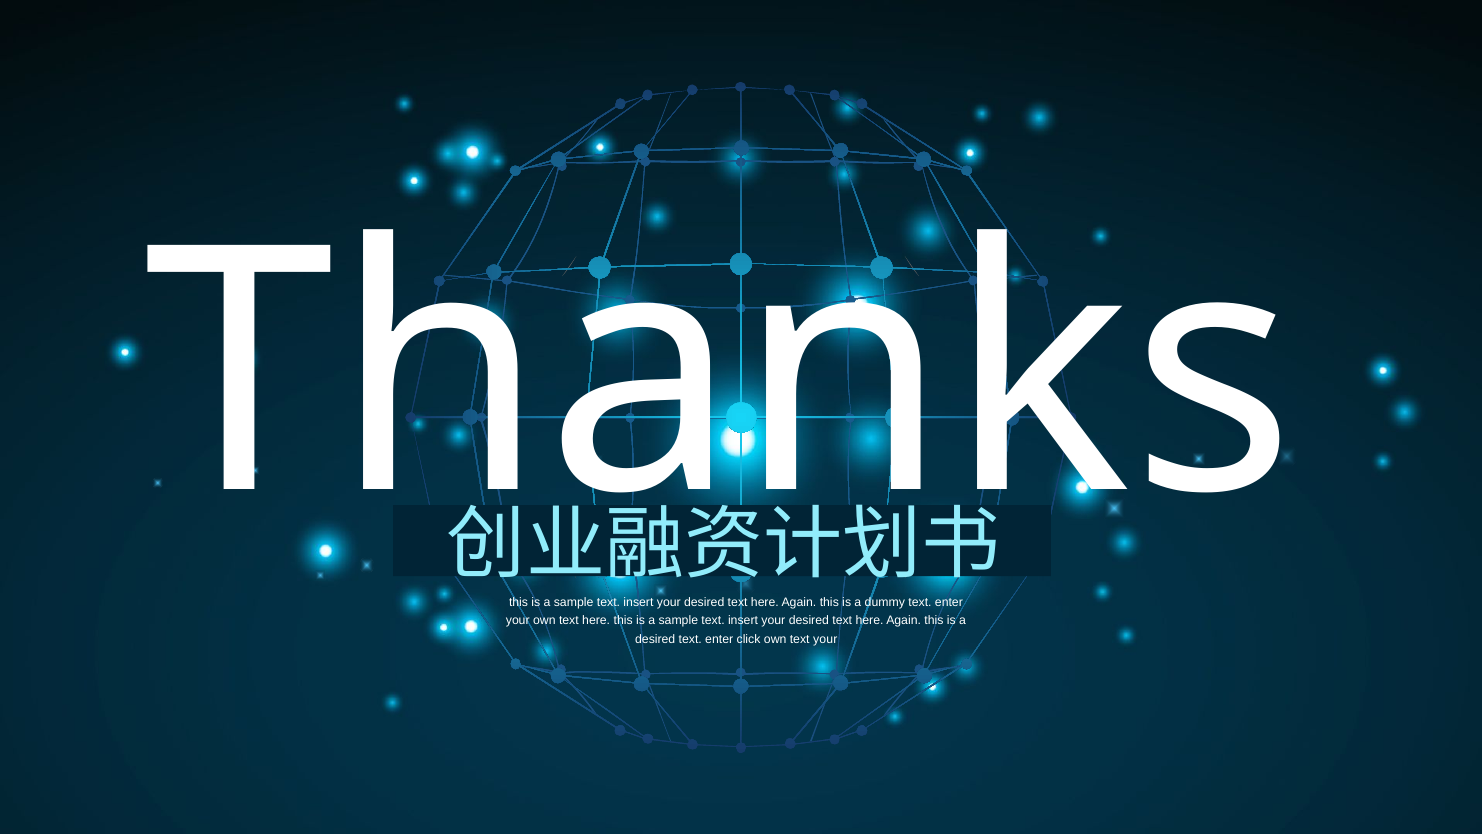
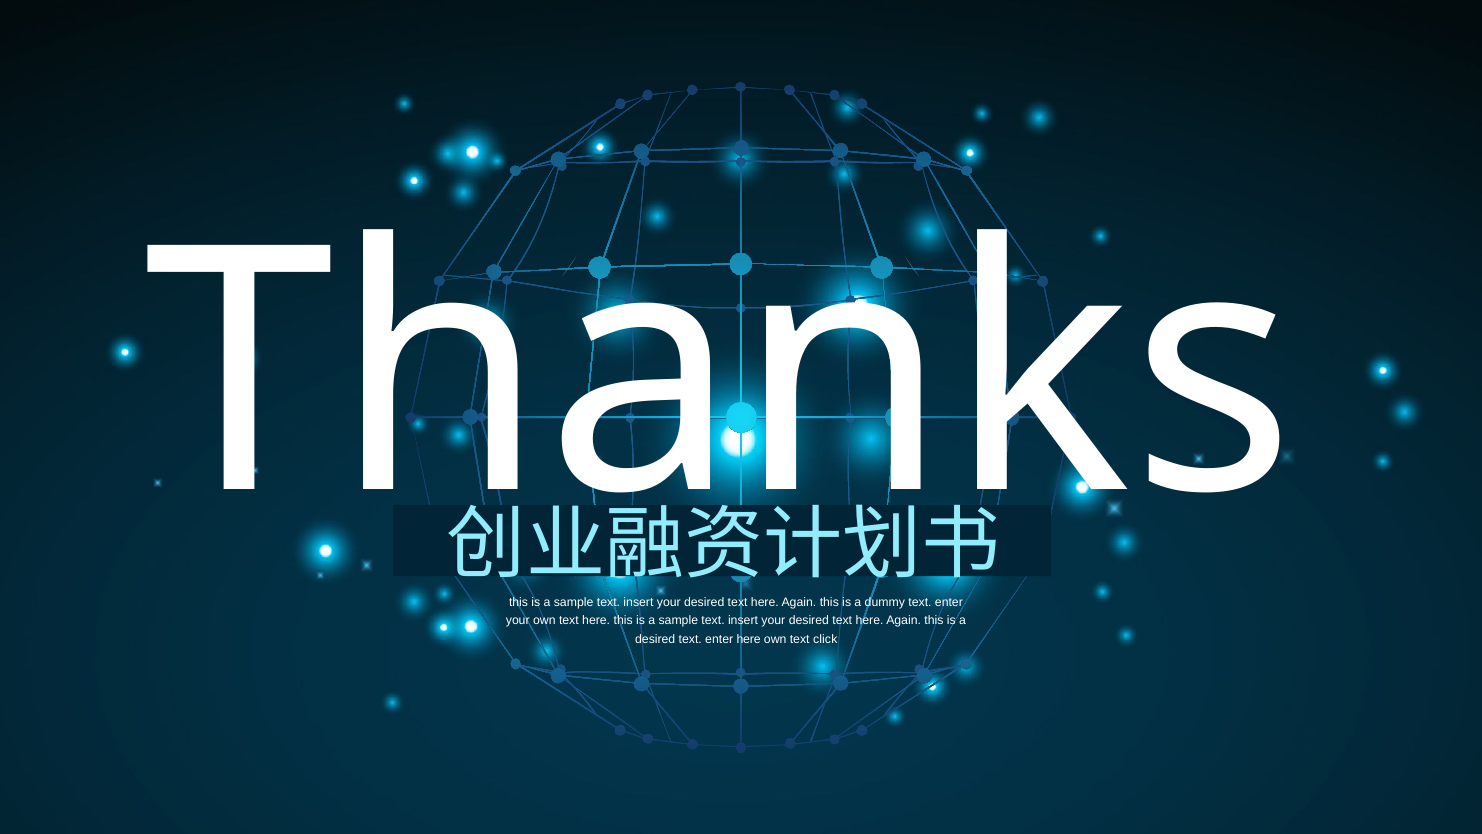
enter click: click -> here
text your: your -> click
